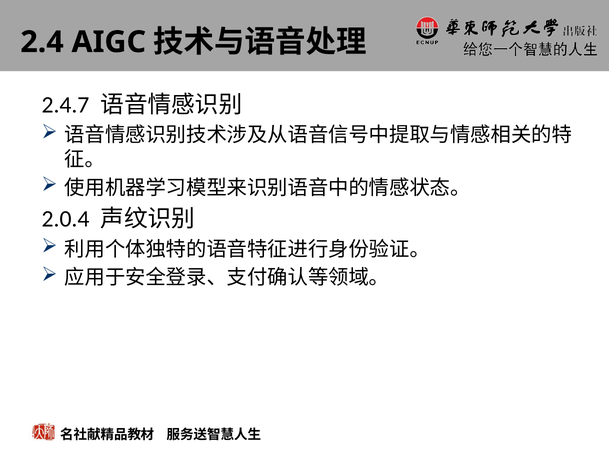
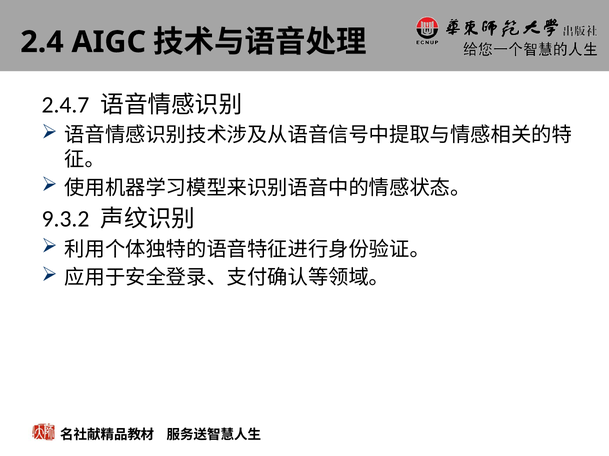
2.0.4: 2.0.4 -> 9.3.2
